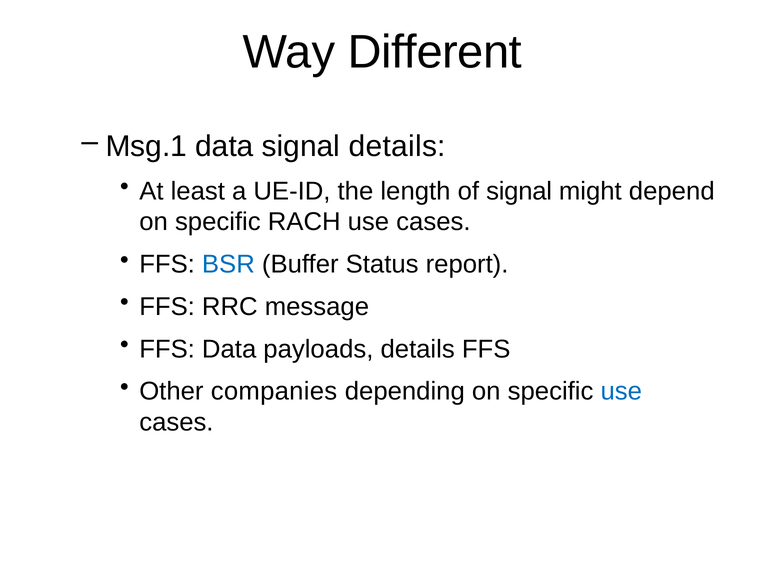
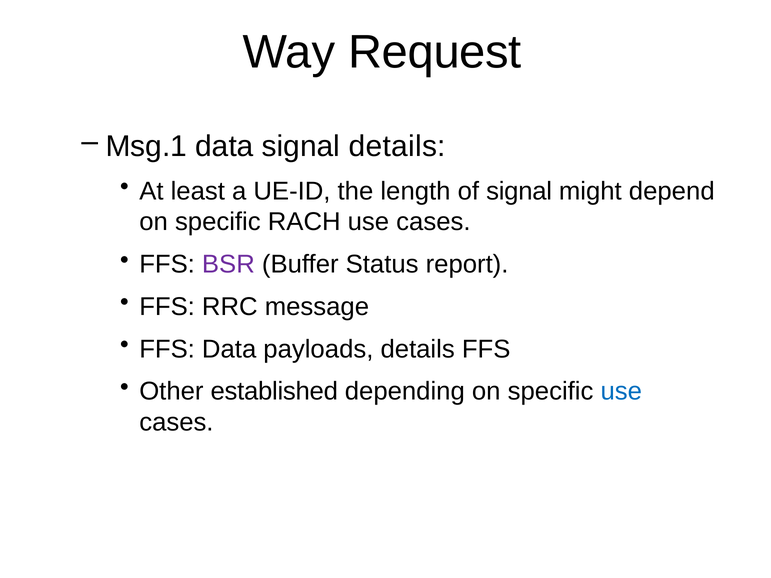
Different: Different -> Request
BSR colour: blue -> purple
companies: companies -> established
